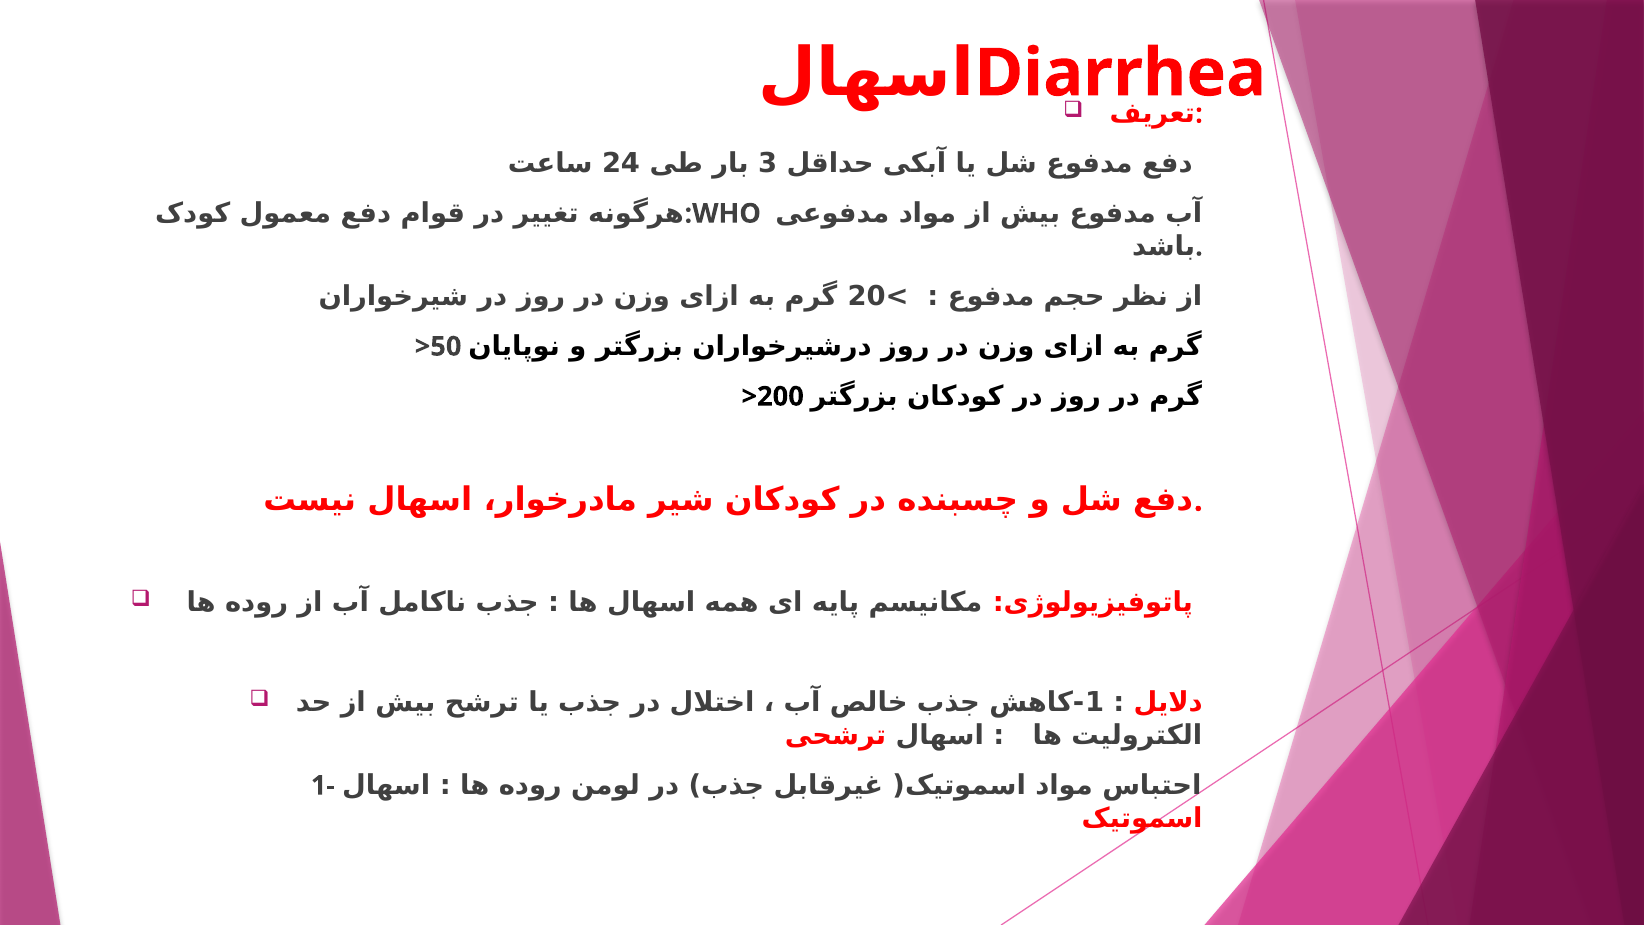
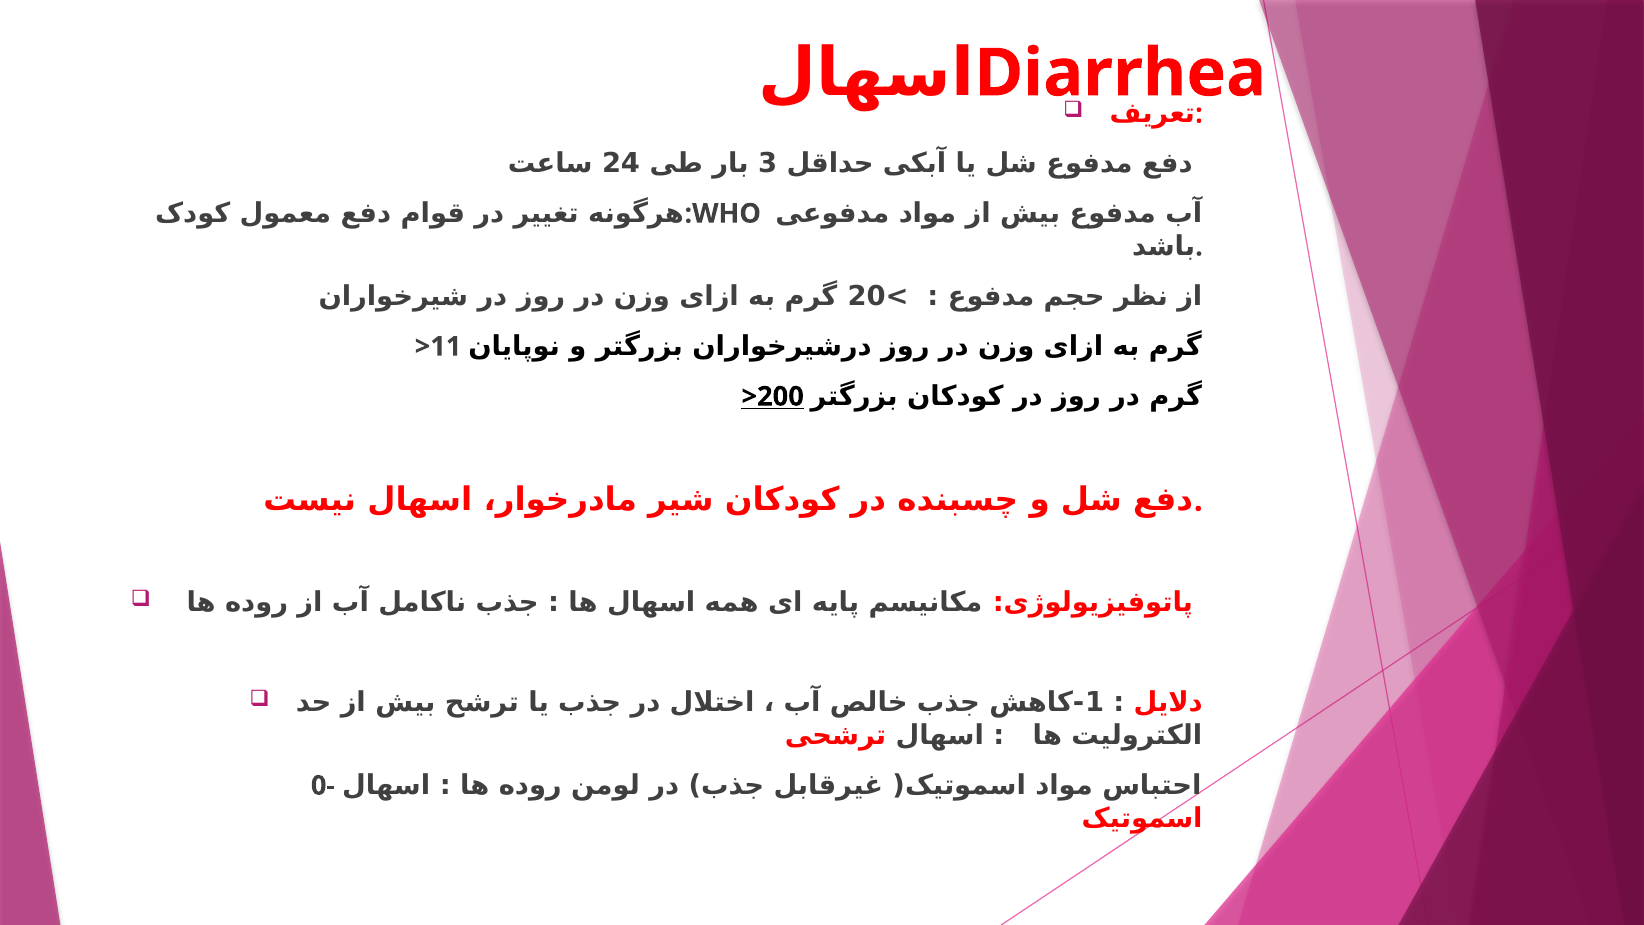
>50: >50 -> >11
>200 underline: none -> present
1-: 1- -> 0-
